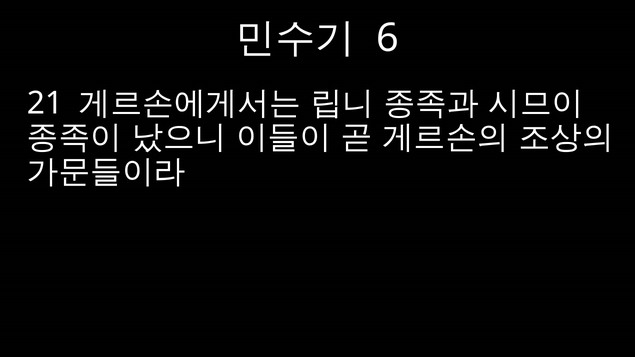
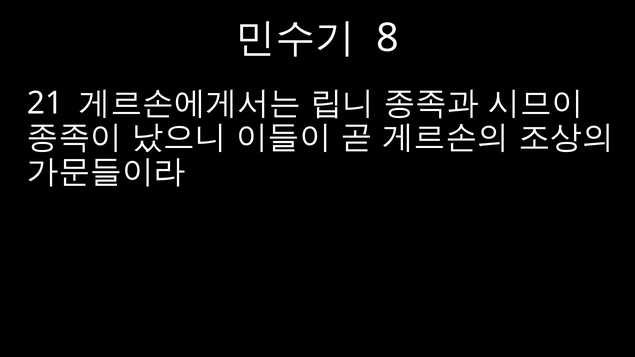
6: 6 -> 8
